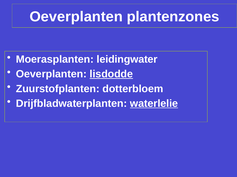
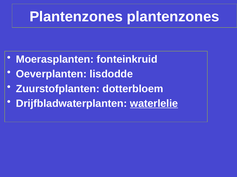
Oeverplanten at (76, 17): Oeverplanten -> Plantenzones
leidingwater: leidingwater -> fonteinkruid
lisdodde underline: present -> none
